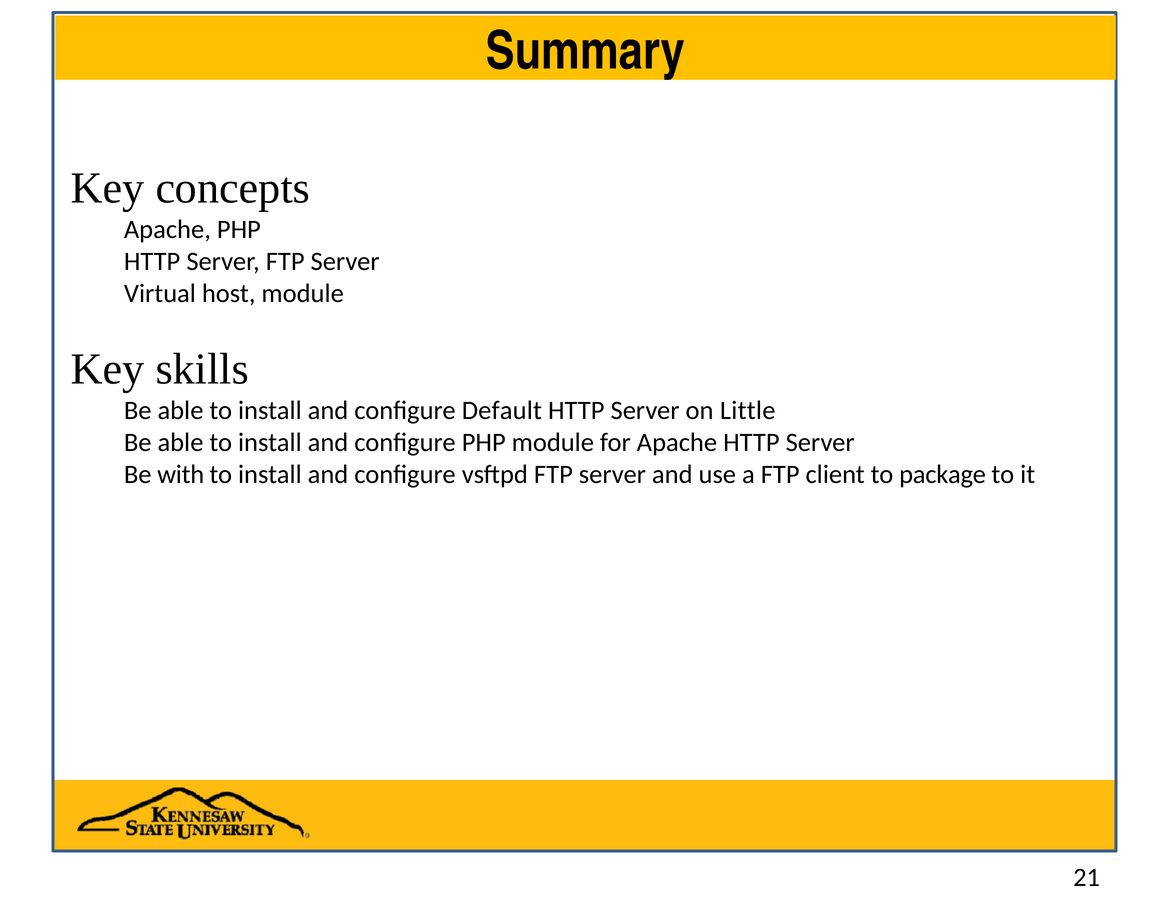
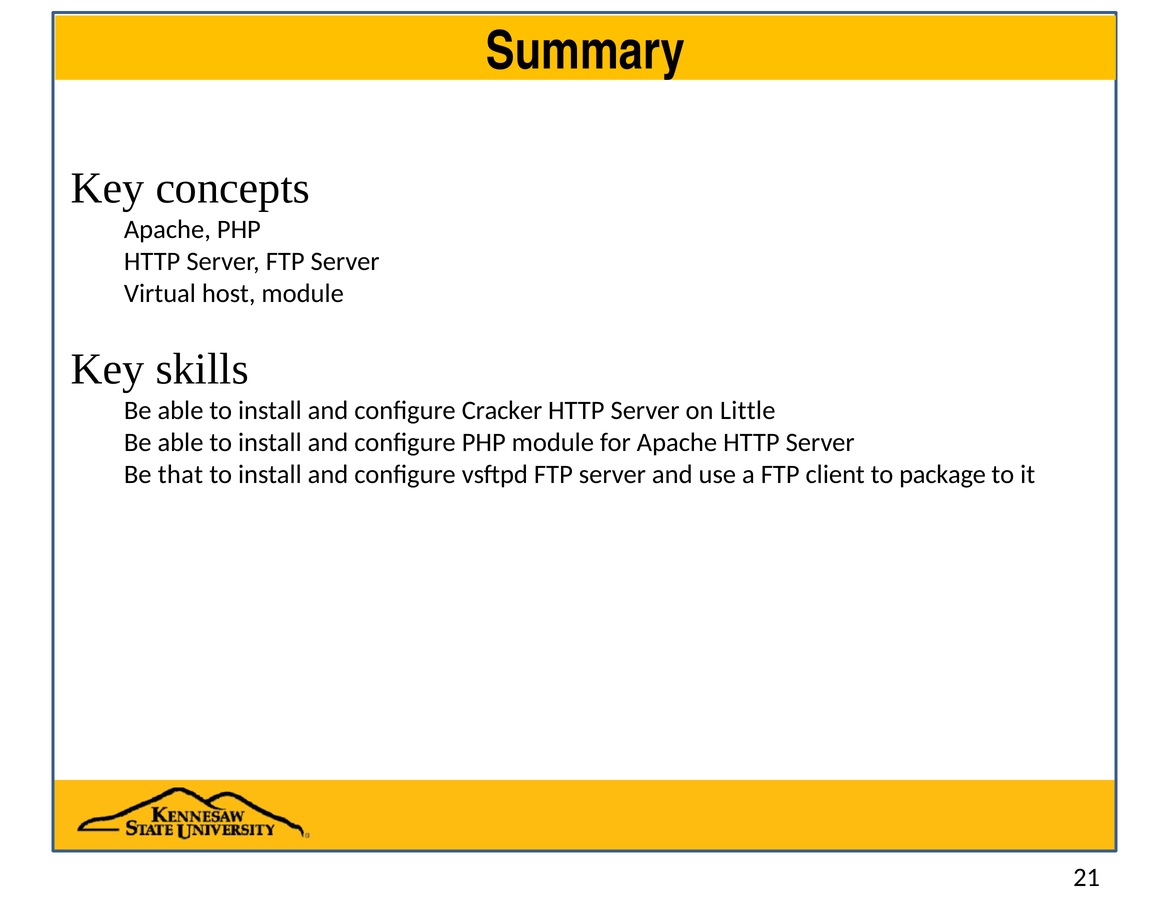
Default: Default -> Cracker
with: with -> that
